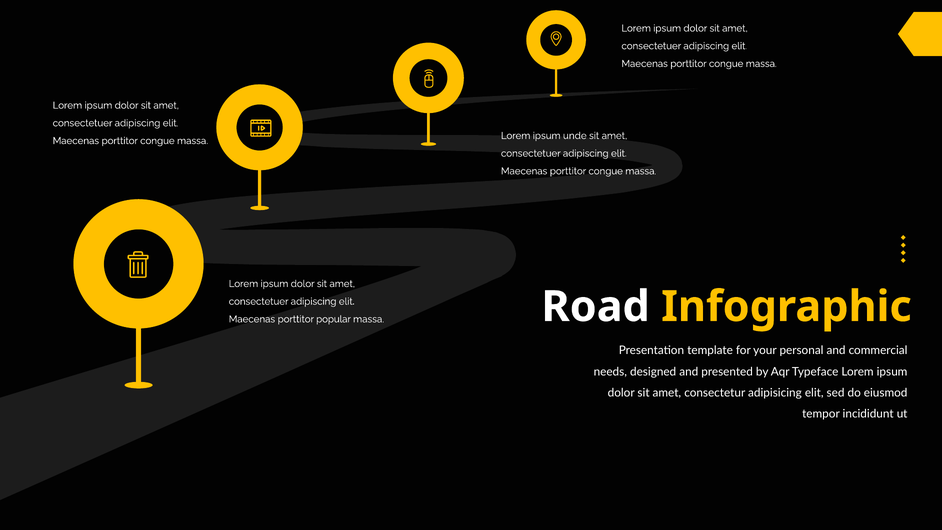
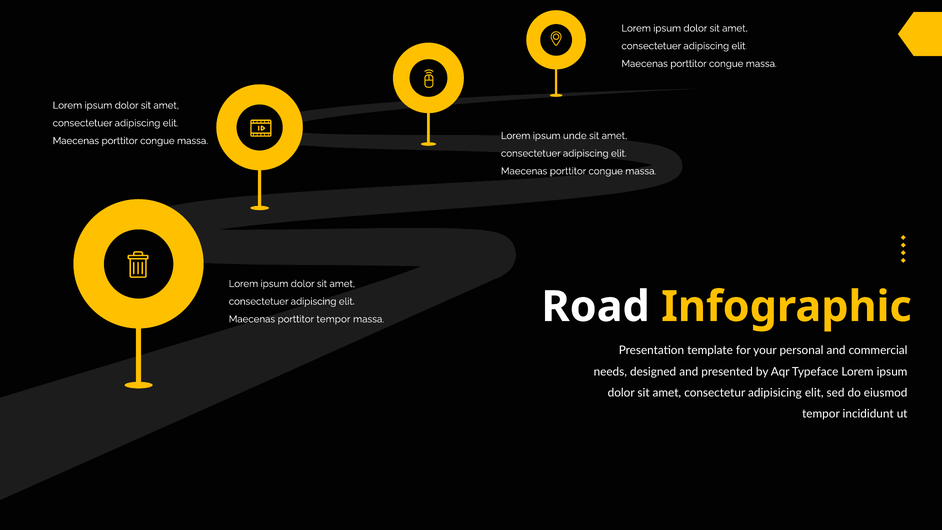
porttitor popular: popular -> tempor
